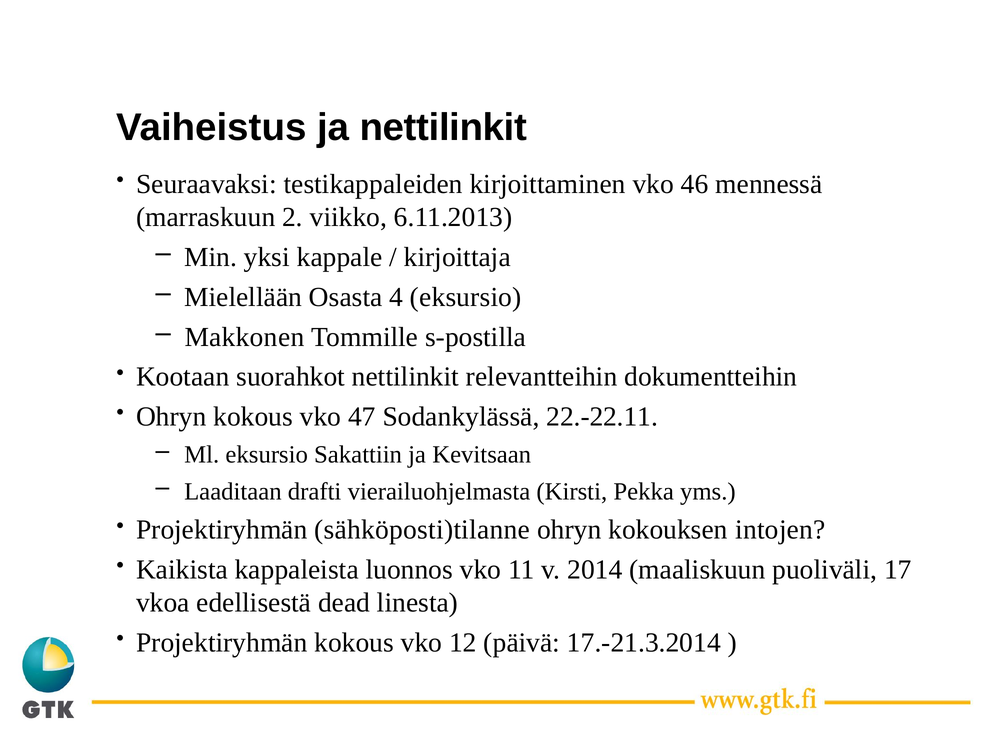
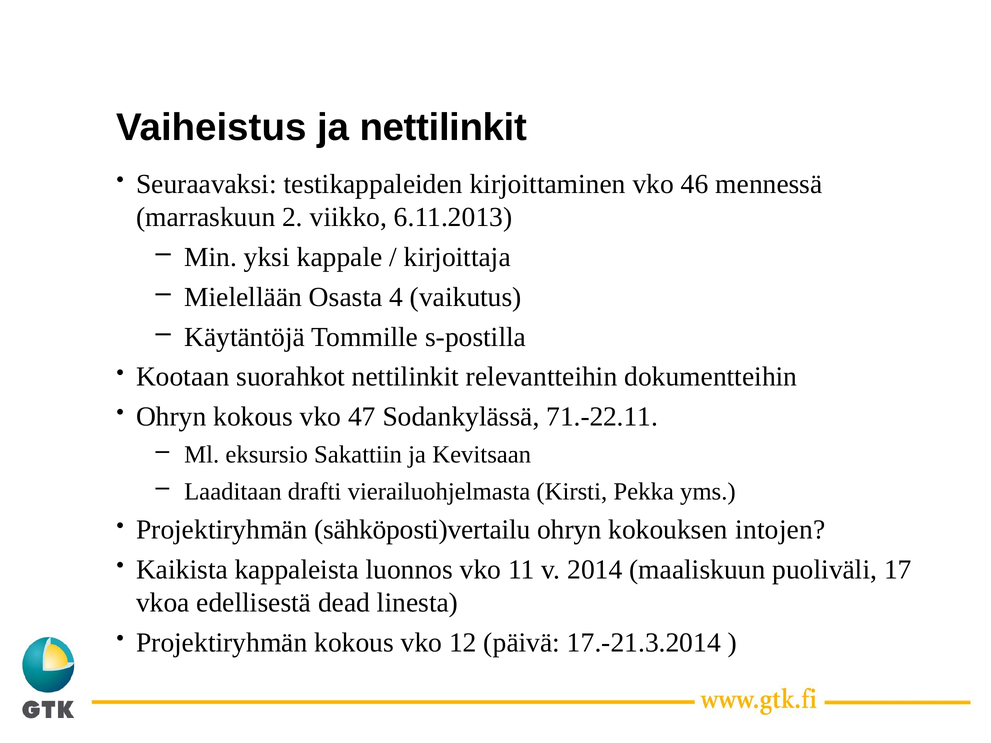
4 eksursio: eksursio -> vaikutus
Makkonen: Makkonen -> Käytäntöjä
22.-22.11: 22.-22.11 -> 71.-22.11
sähköposti)tilanne: sähköposti)tilanne -> sähköposti)vertailu
